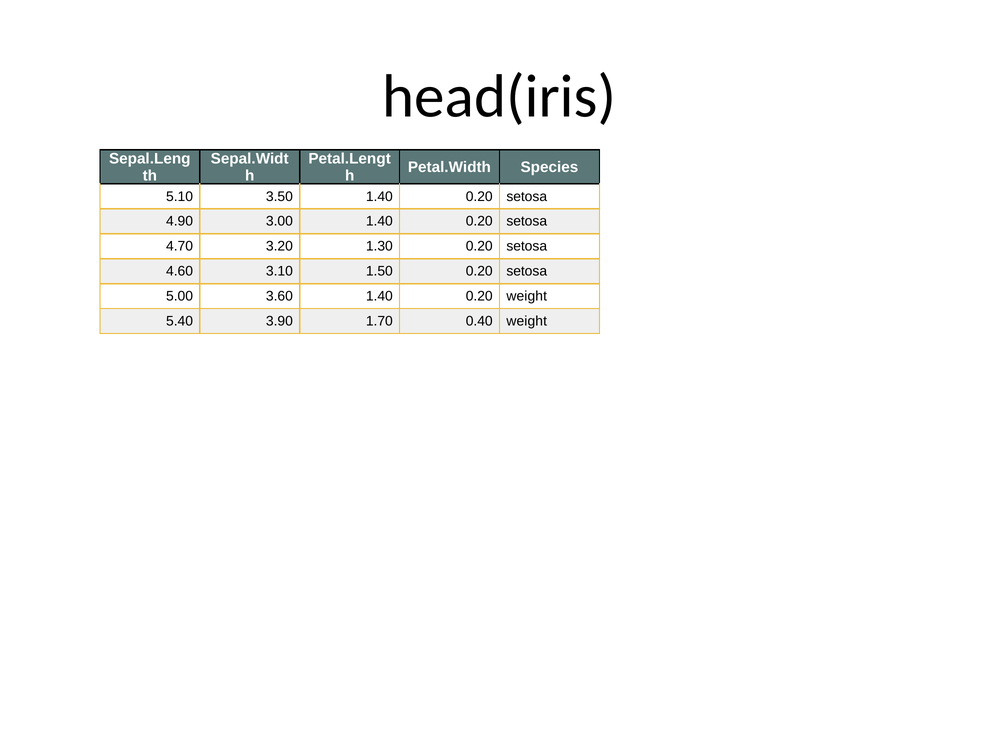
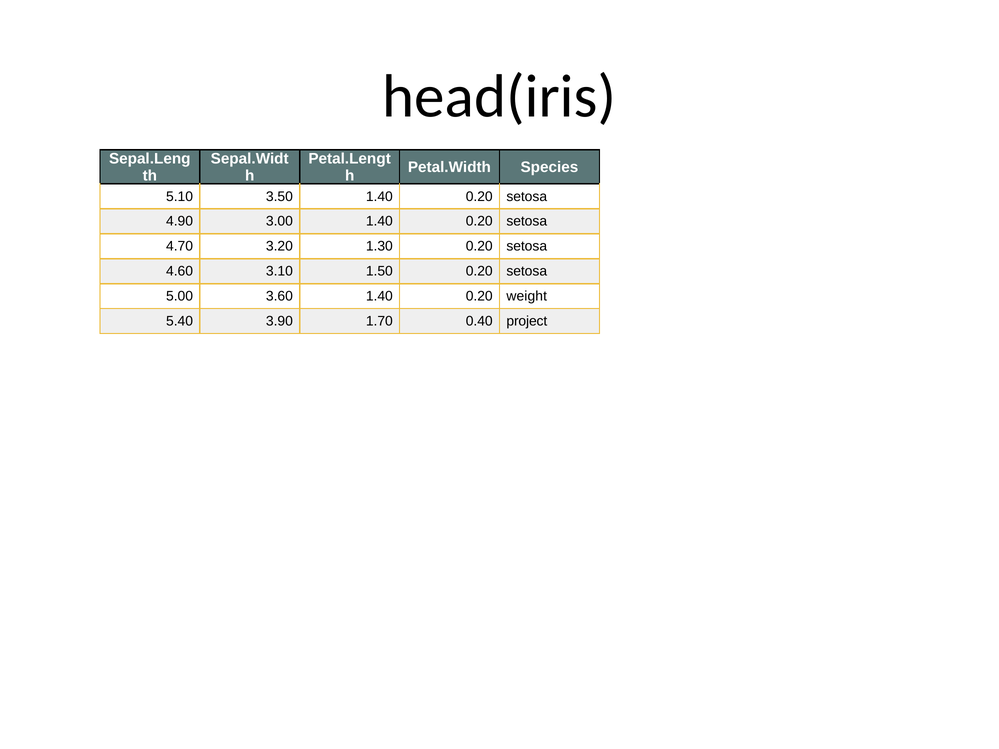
0.40 weight: weight -> project
